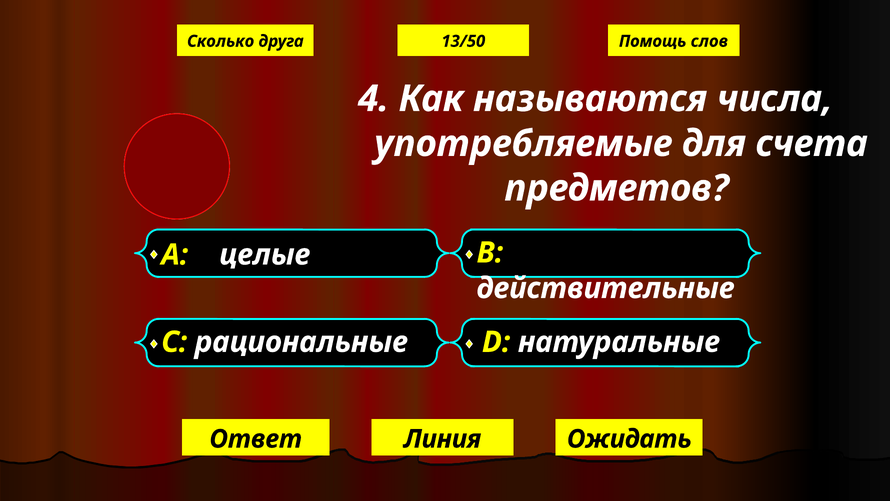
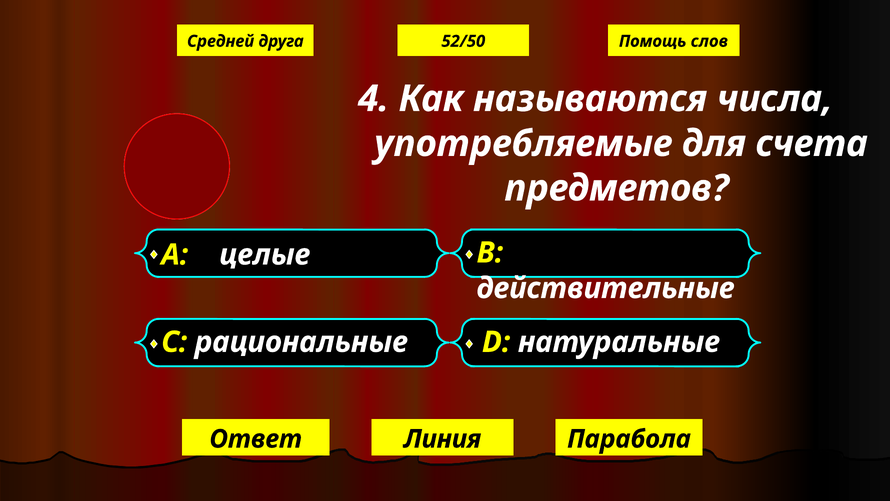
Сколько: Сколько -> Средней
13/50: 13/50 -> 52/50
Ожидать: Ожидать -> Парабола
